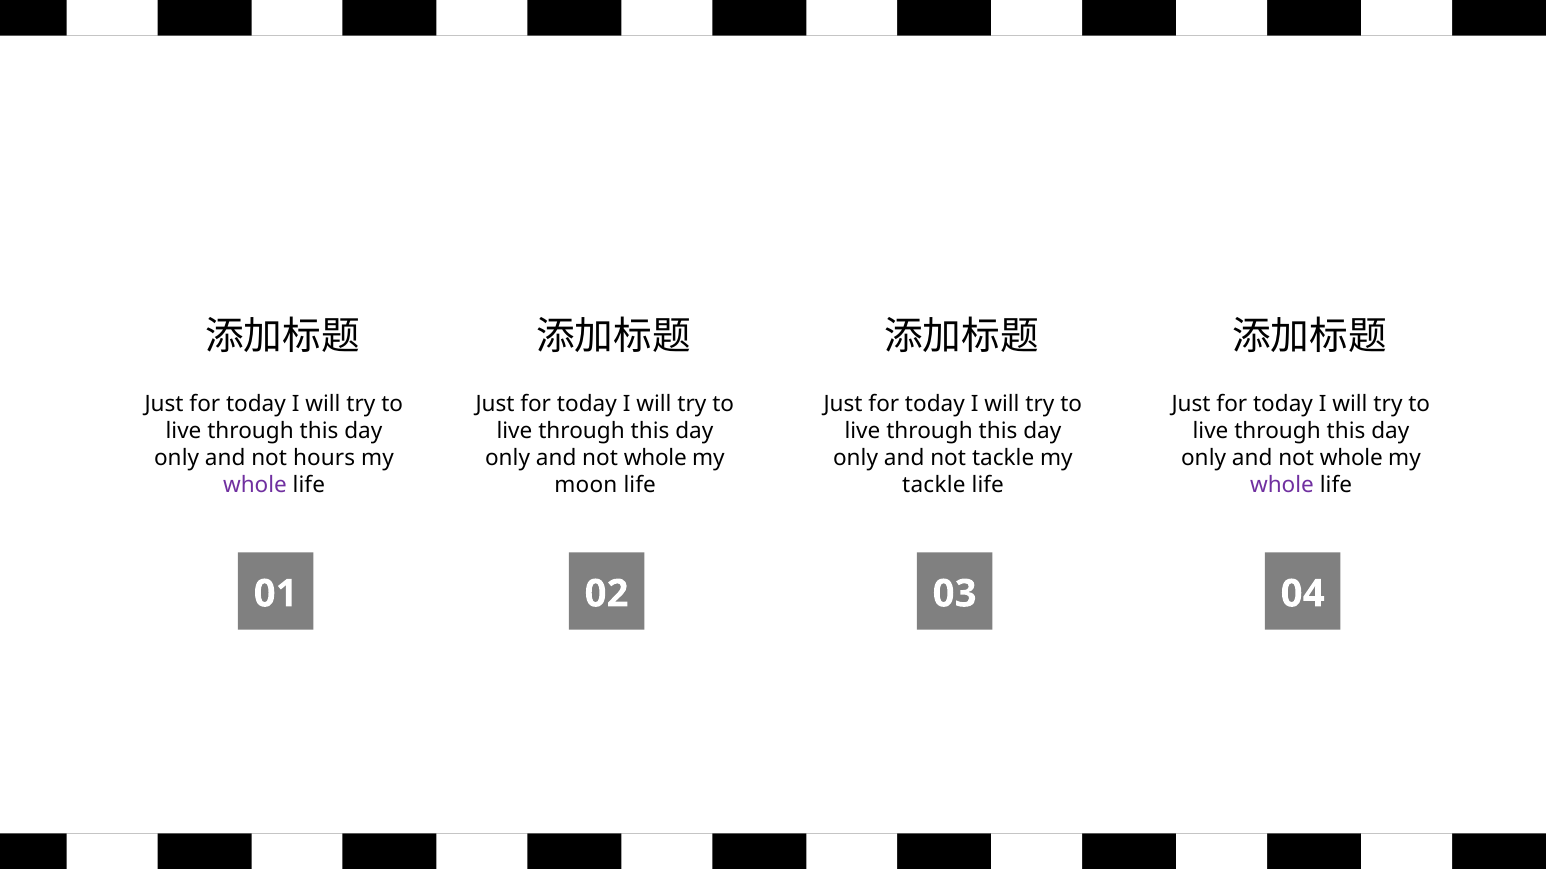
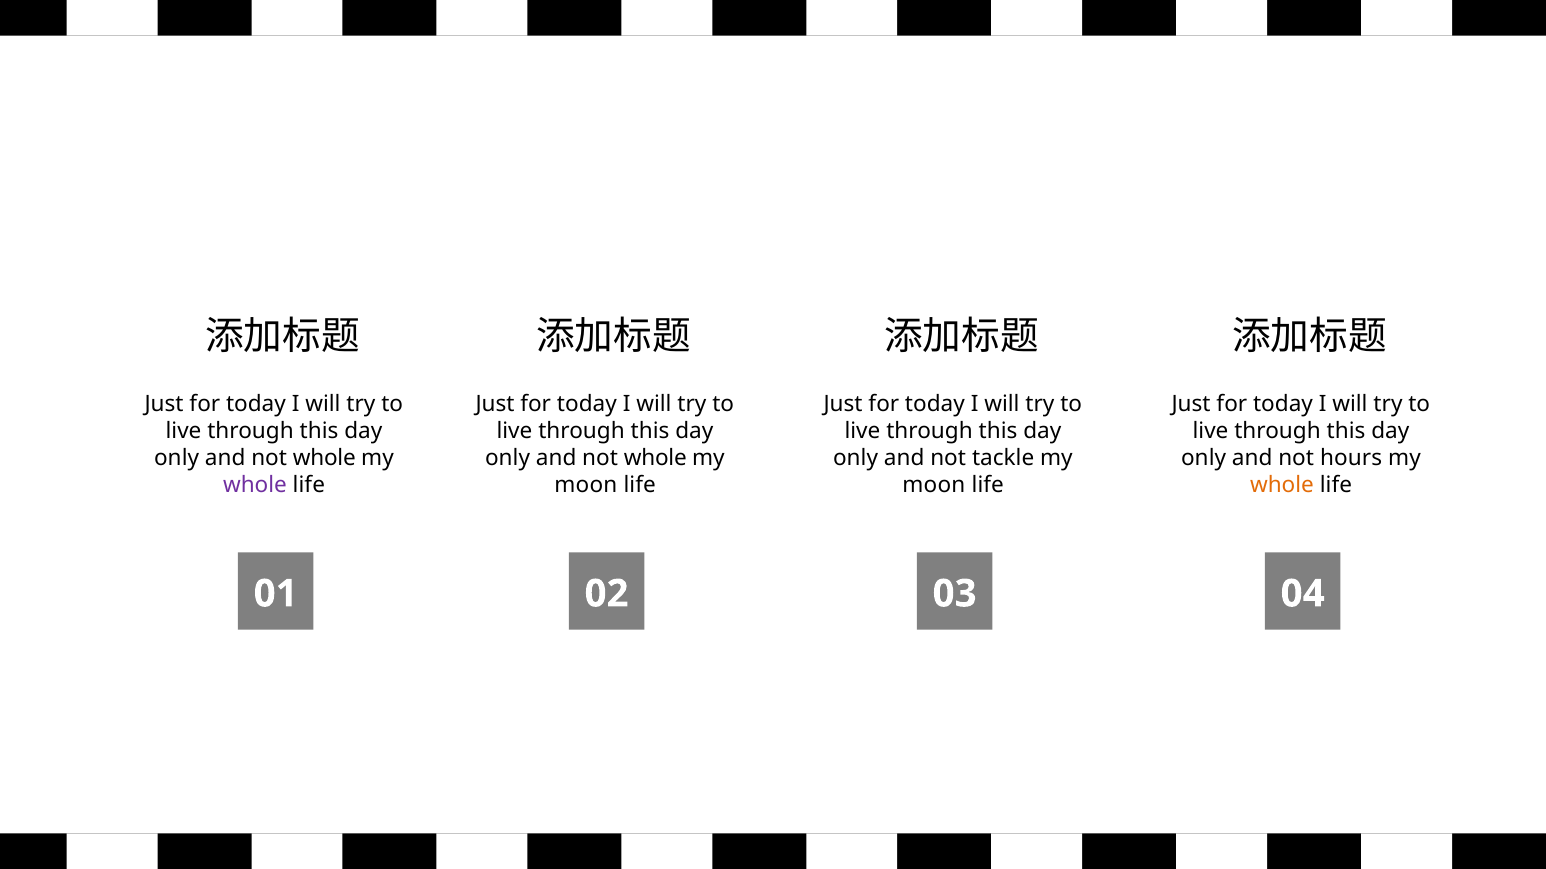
hours at (324, 458): hours -> whole
whole at (1351, 458): whole -> hours
tackle at (934, 486): tackle -> moon
whole at (1282, 486) colour: purple -> orange
